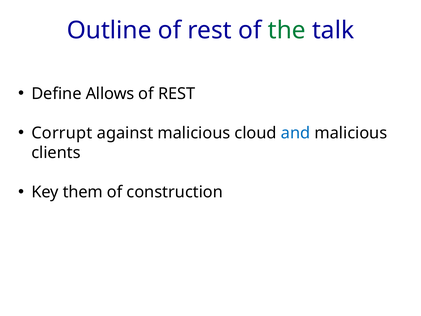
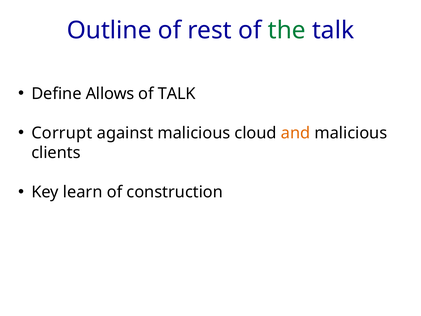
REST at (177, 94): REST -> TALK
and colour: blue -> orange
them: them -> learn
